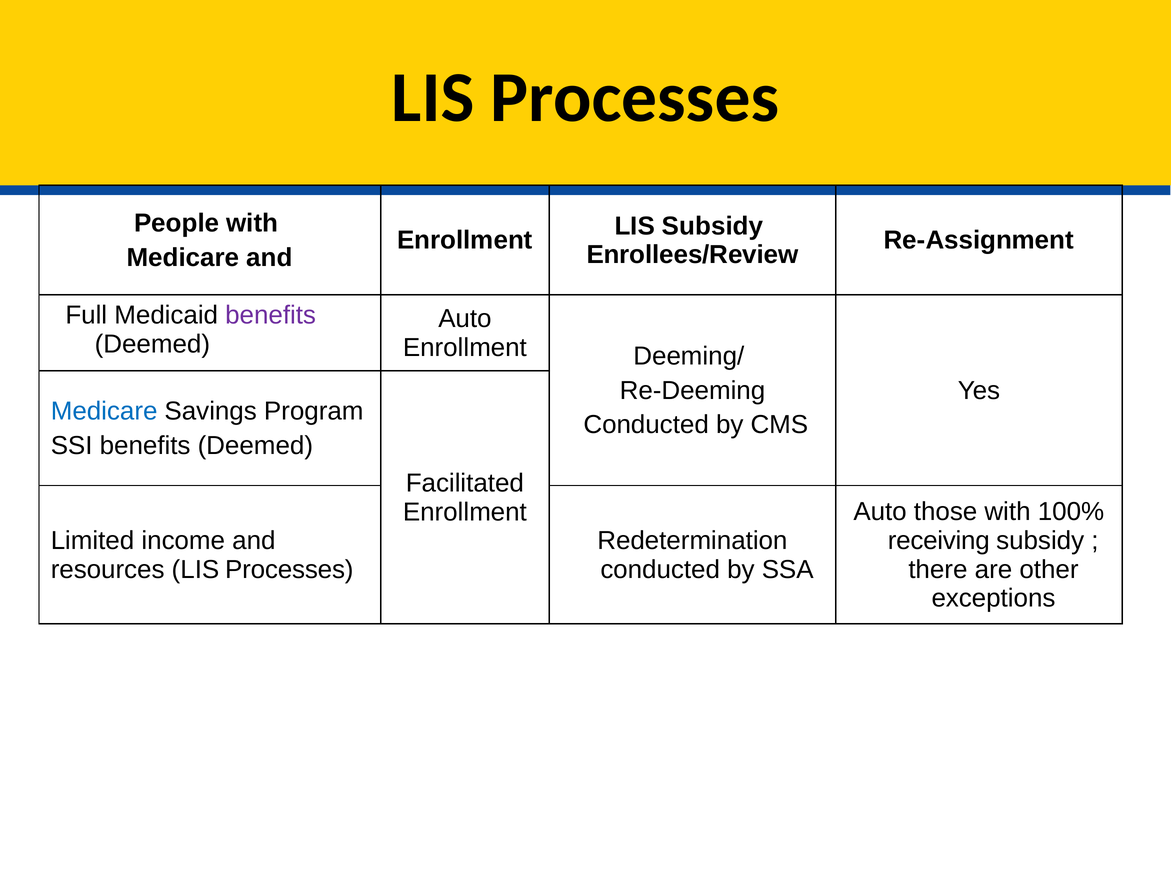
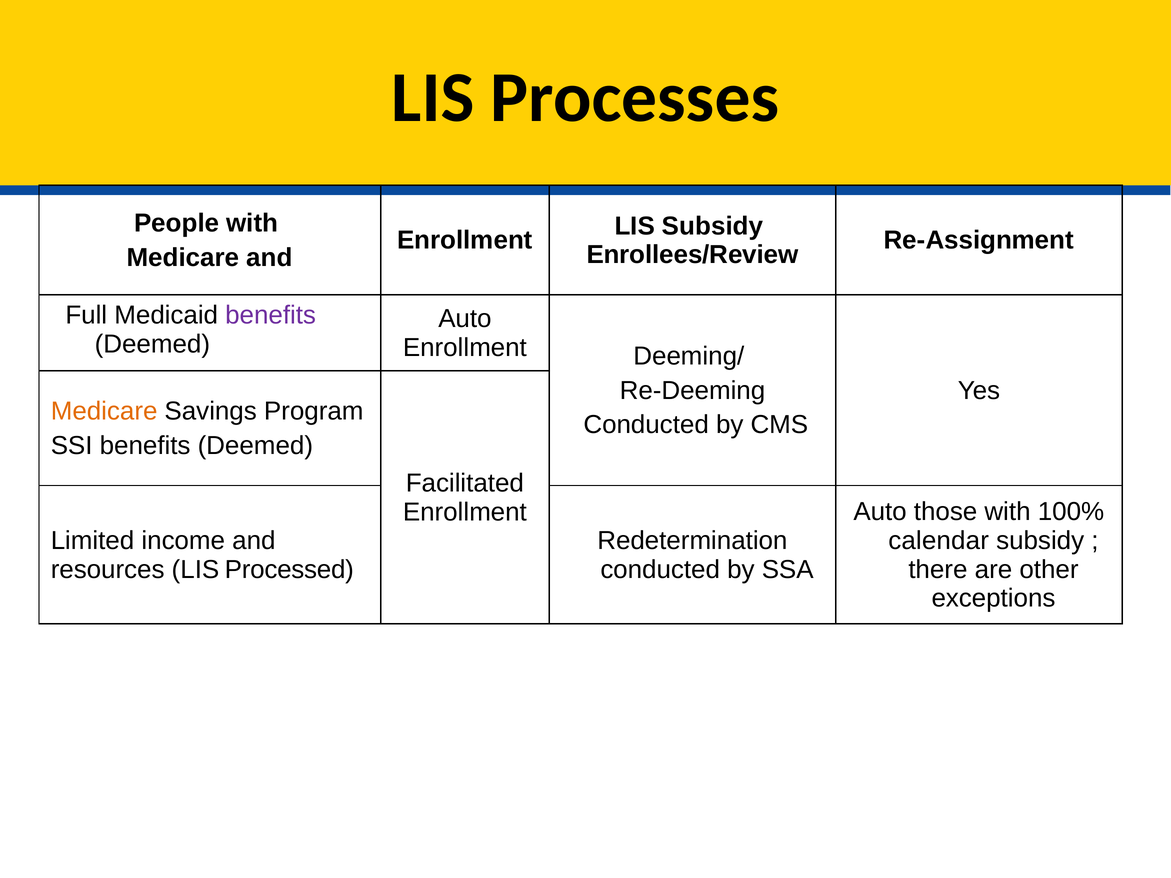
Medicare at (104, 412) colour: blue -> orange
receiving: receiving -> calendar
resources LIS Processes: Processes -> Processed
